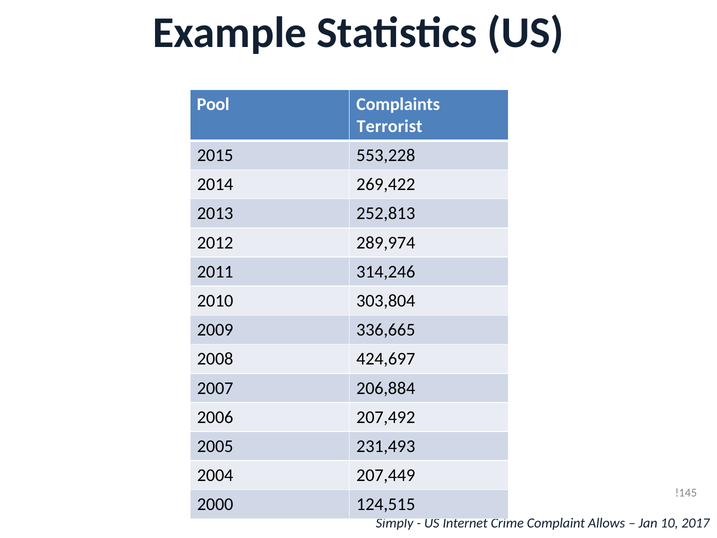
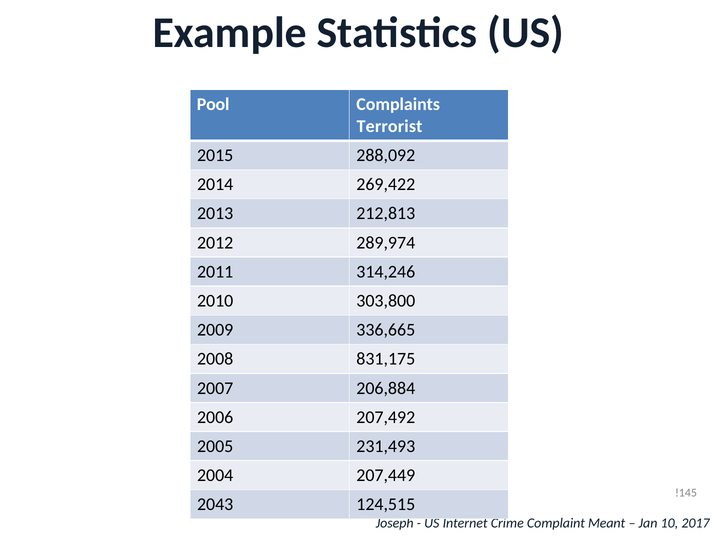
553,228: 553,228 -> 288,092
252,813: 252,813 -> 212,813
303,804: 303,804 -> 303,800
424,697: 424,697 -> 831,175
2000: 2000 -> 2043
Simply: Simply -> Joseph
Allows: Allows -> Meant
